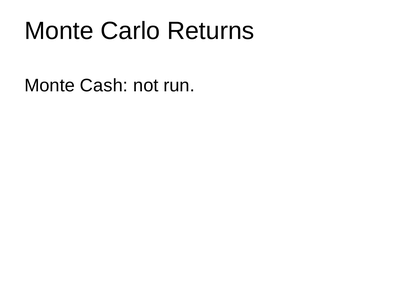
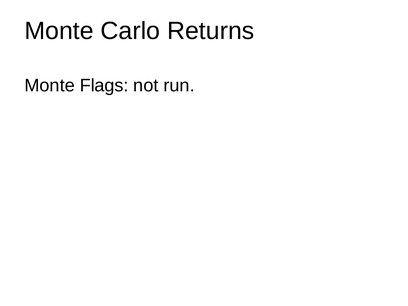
Cash: Cash -> Flags
